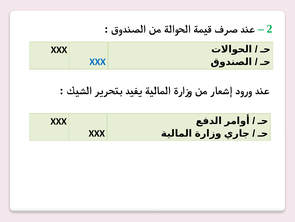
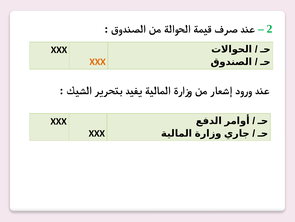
XXX at (98, 62) colour: blue -> orange
